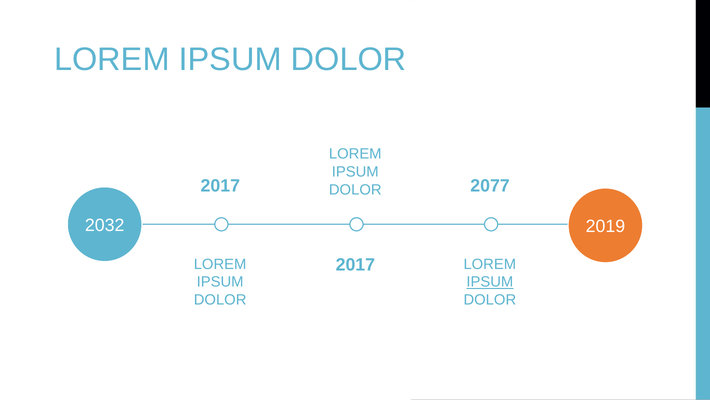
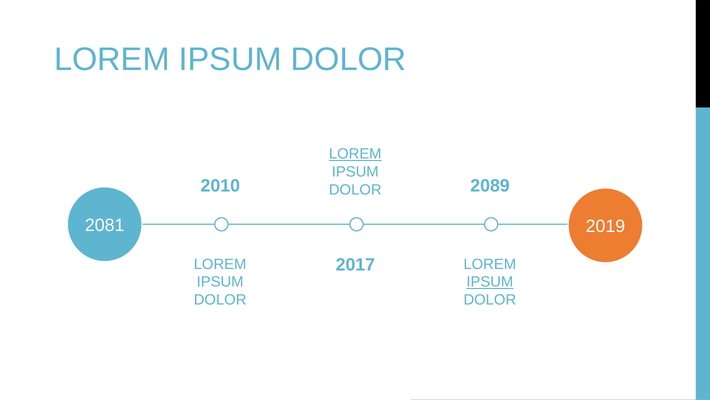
LOREM at (355, 154) underline: none -> present
2017 at (220, 186): 2017 -> 2010
2077: 2077 -> 2089
2032: 2032 -> 2081
